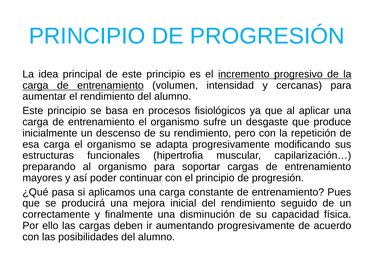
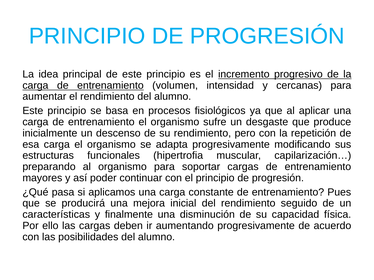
correctamente: correctamente -> características
